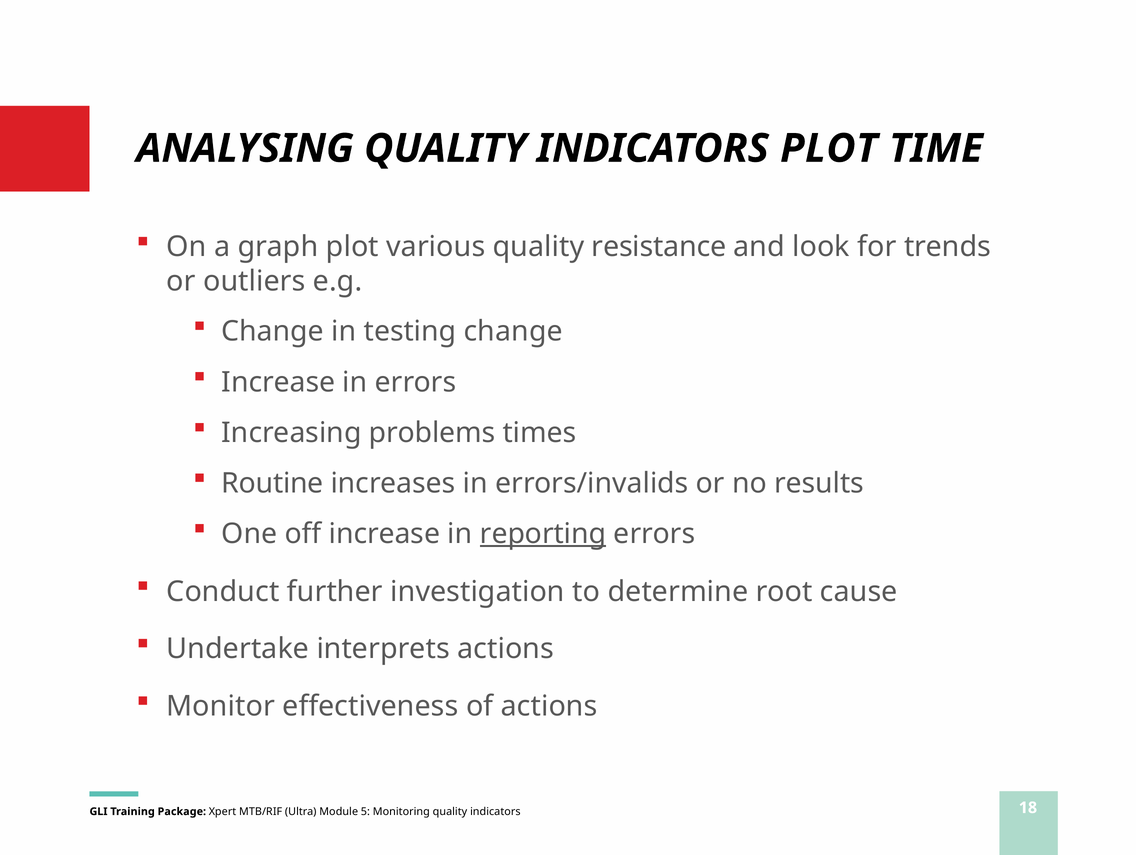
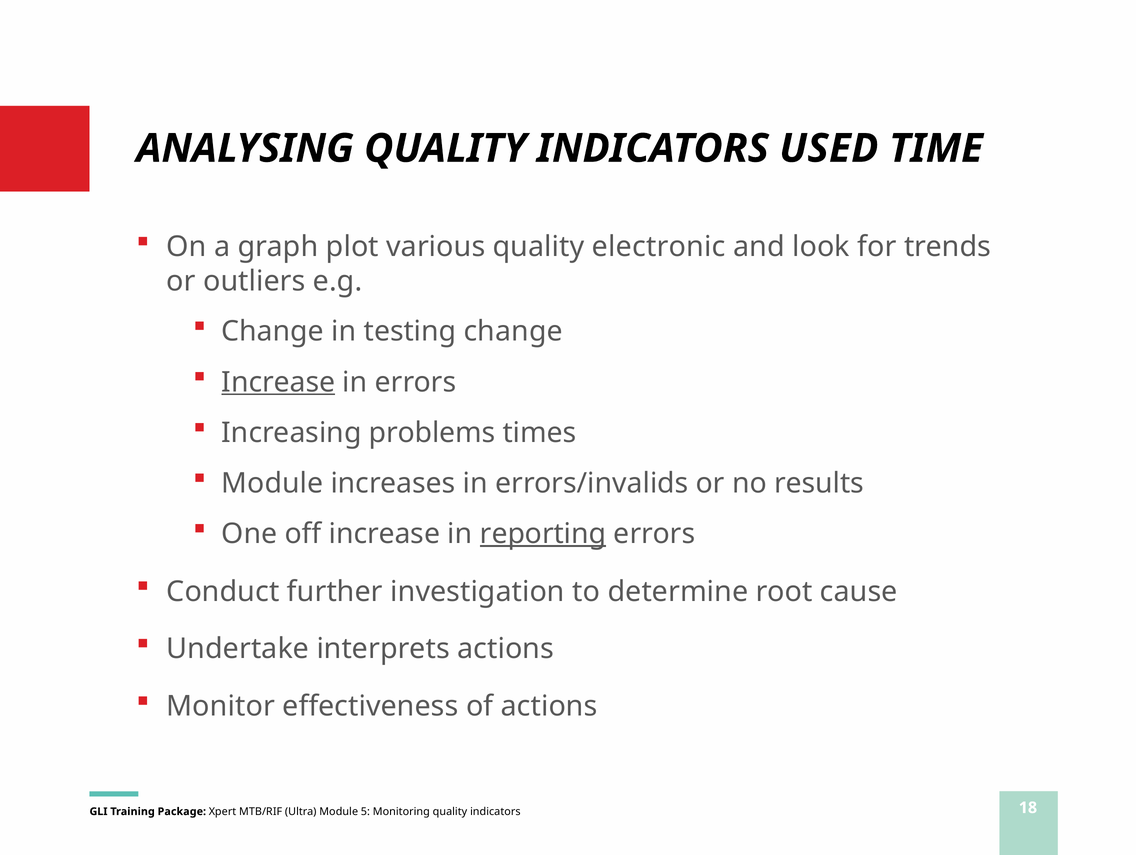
INDICATORS PLOT: PLOT -> USED
resistance: resistance -> electronic
Increase at (278, 382) underline: none -> present
Routine at (272, 483): Routine -> Module
